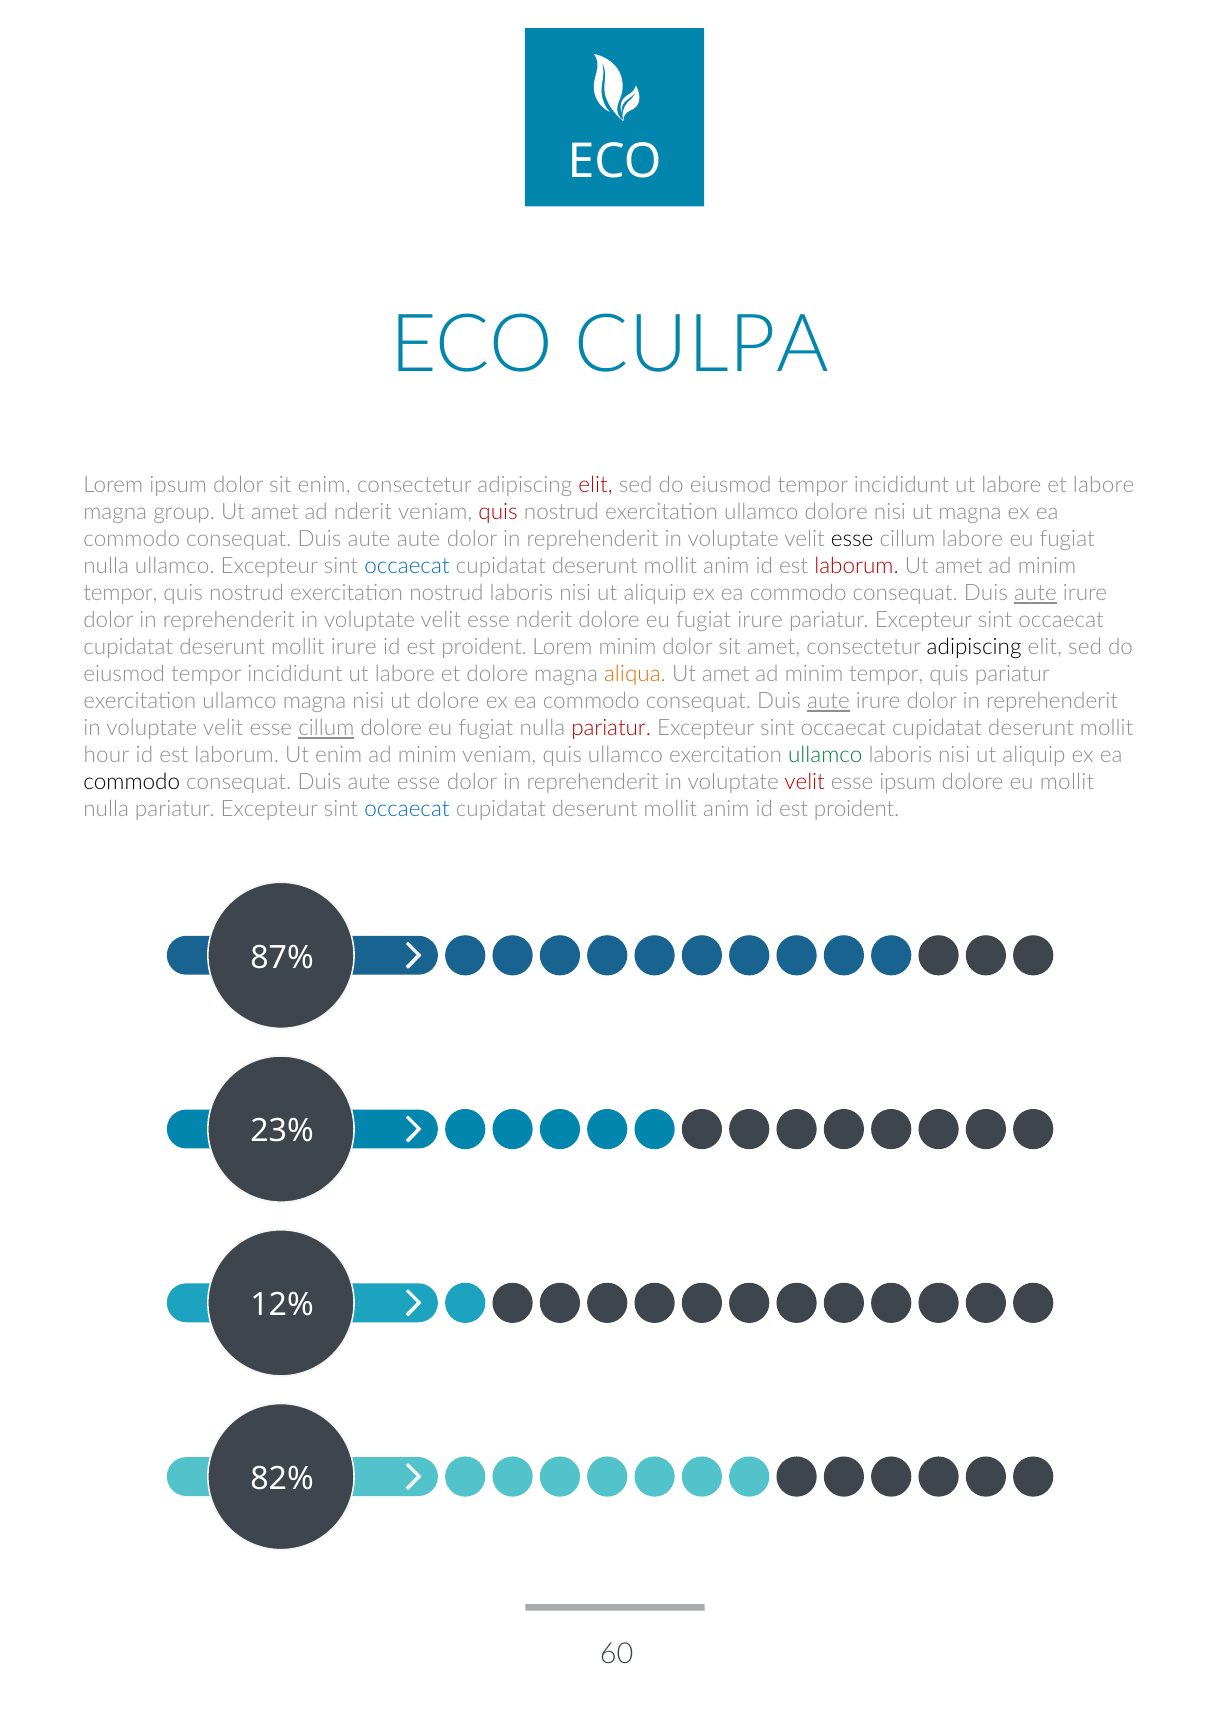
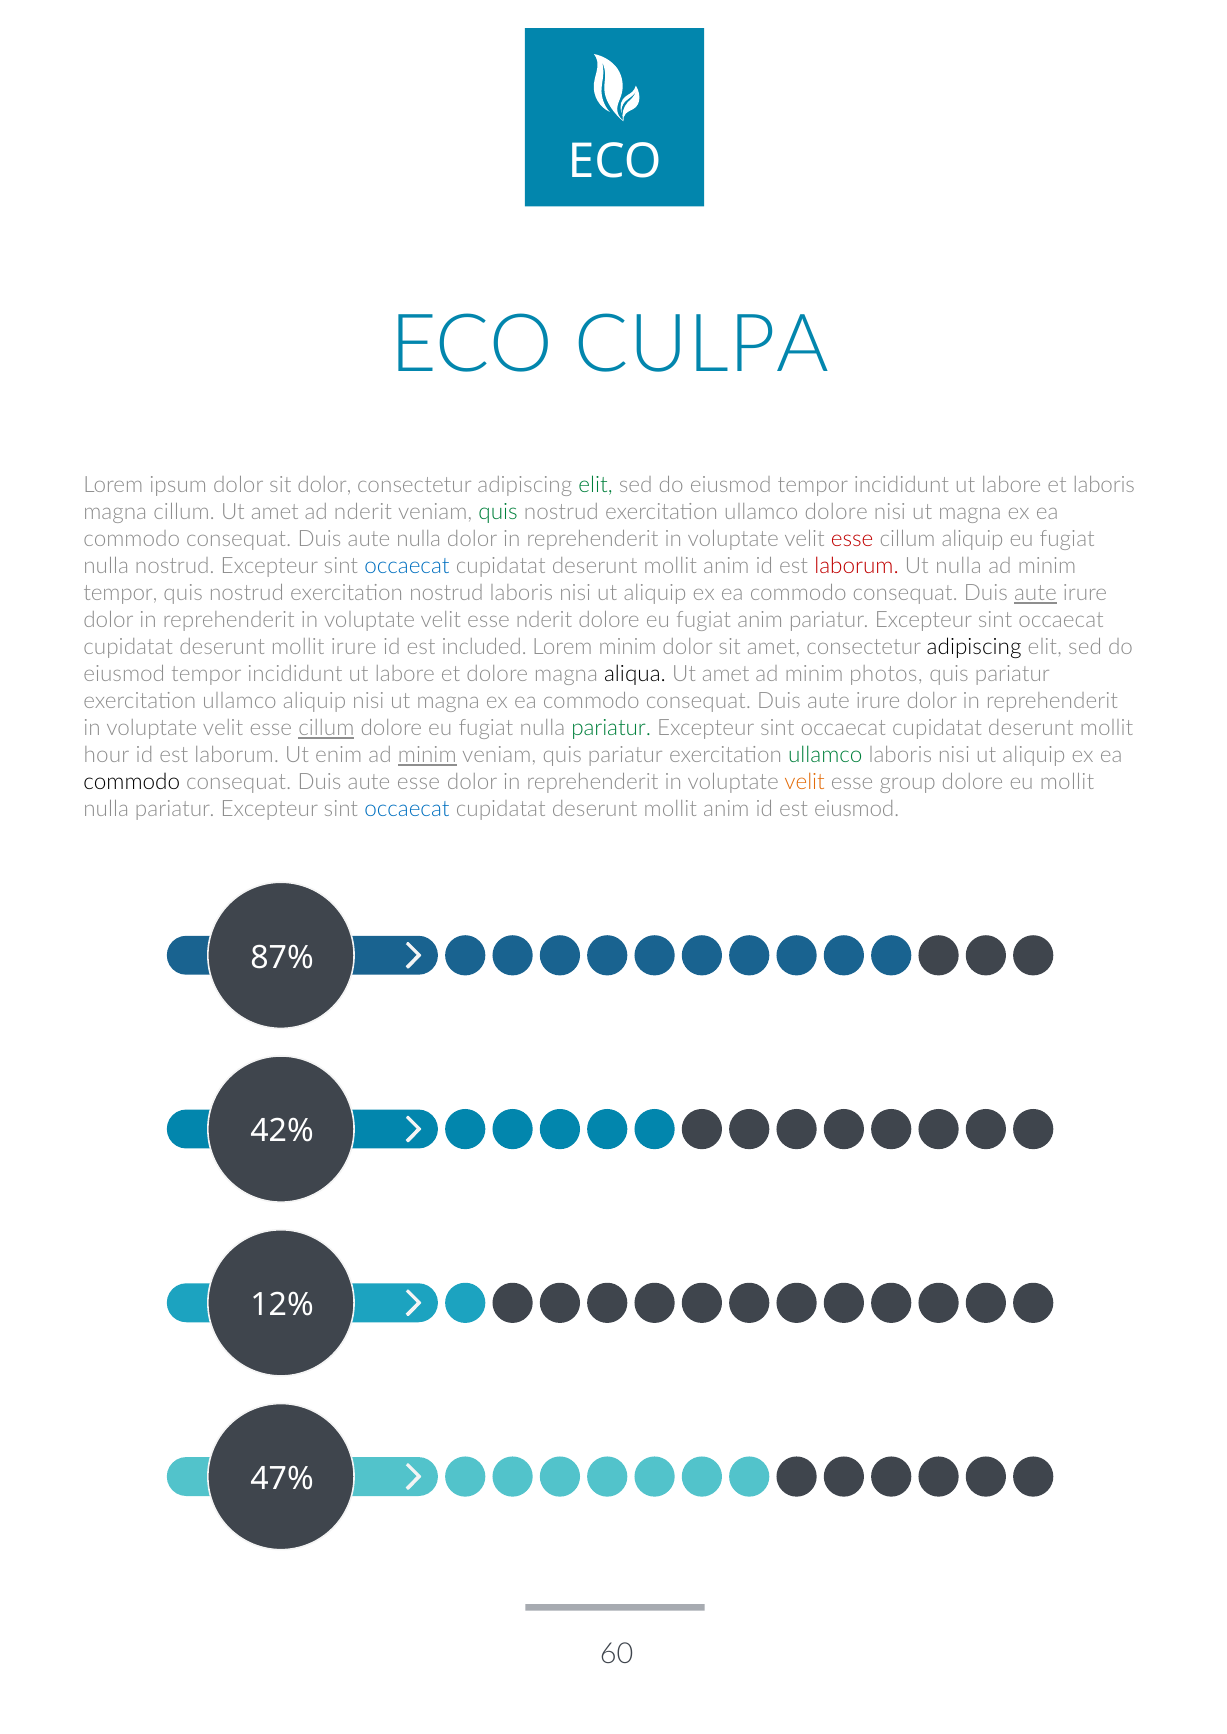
sit enim: enim -> dolor
elit at (596, 485) colour: red -> green
et labore: labore -> laboris
magna group: group -> cillum
quis at (498, 512) colour: red -> green
aute aute: aute -> nulla
esse at (852, 539) colour: black -> red
cillum labore: labore -> aliquip
nulla ullamco: ullamco -> nostrud
amet at (959, 566): amet -> nulla
fugiat irure: irure -> anim
proident at (484, 648): proident -> included
aliqua colour: orange -> black
tempor at (886, 675): tempor -> photos
ullamco magna: magna -> aliquip
dolore at (448, 702): dolore -> magna
aute at (828, 702) underline: present -> none
pariatur at (611, 729) colour: red -> green
minim at (427, 756) underline: none -> present
veniam quis ullamco: ullamco -> pariatur
velit at (805, 783) colour: red -> orange
esse ipsum: ipsum -> group
anim id est proident: proident -> eiusmod
23%: 23% -> 42%
82%: 82% -> 47%
